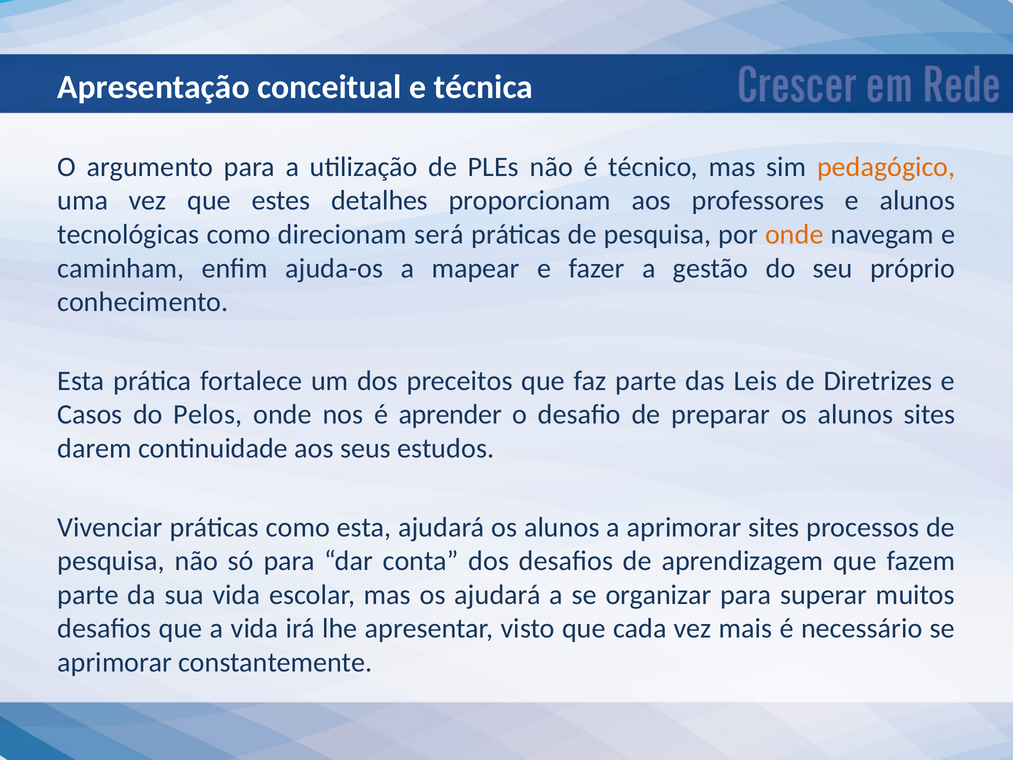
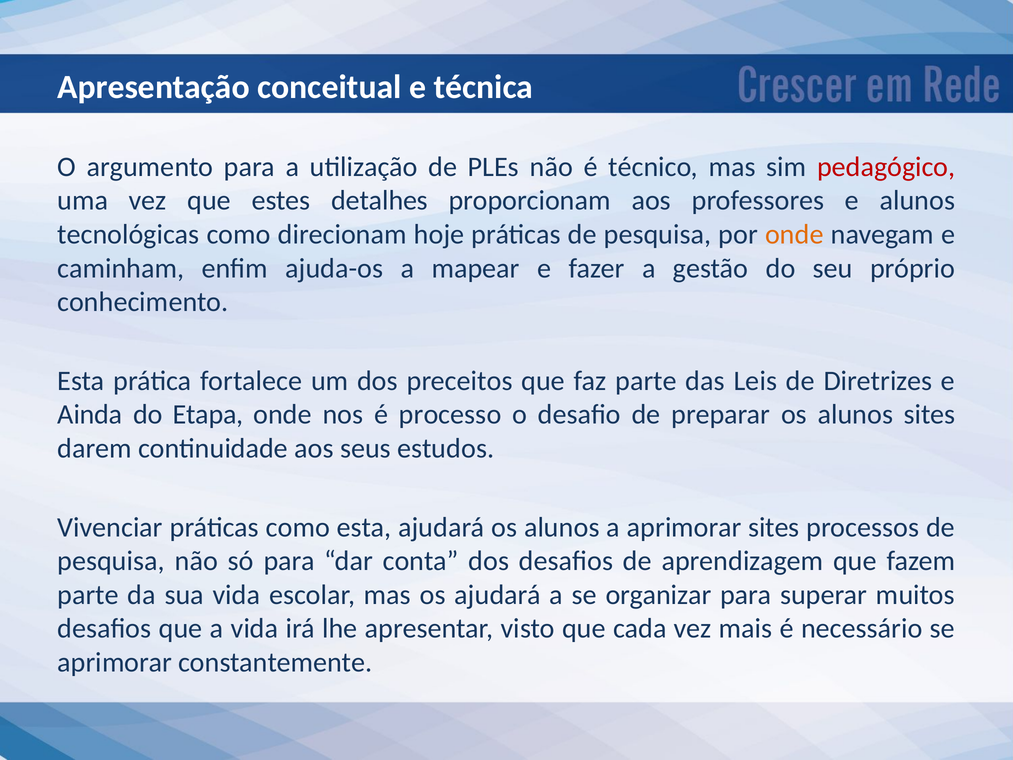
pedagógico colour: orange -> red
será: será -> hoje
Casos: Casos -> Ainda
Pelos: Pelos -> Etapa
aprender: aprender -> processo
